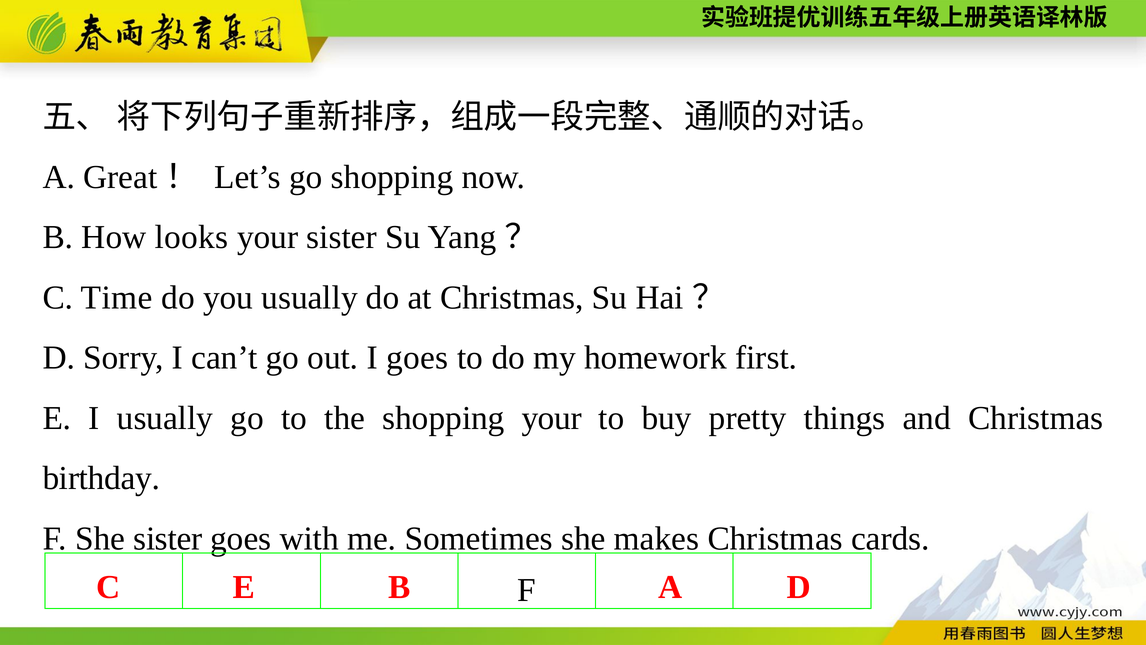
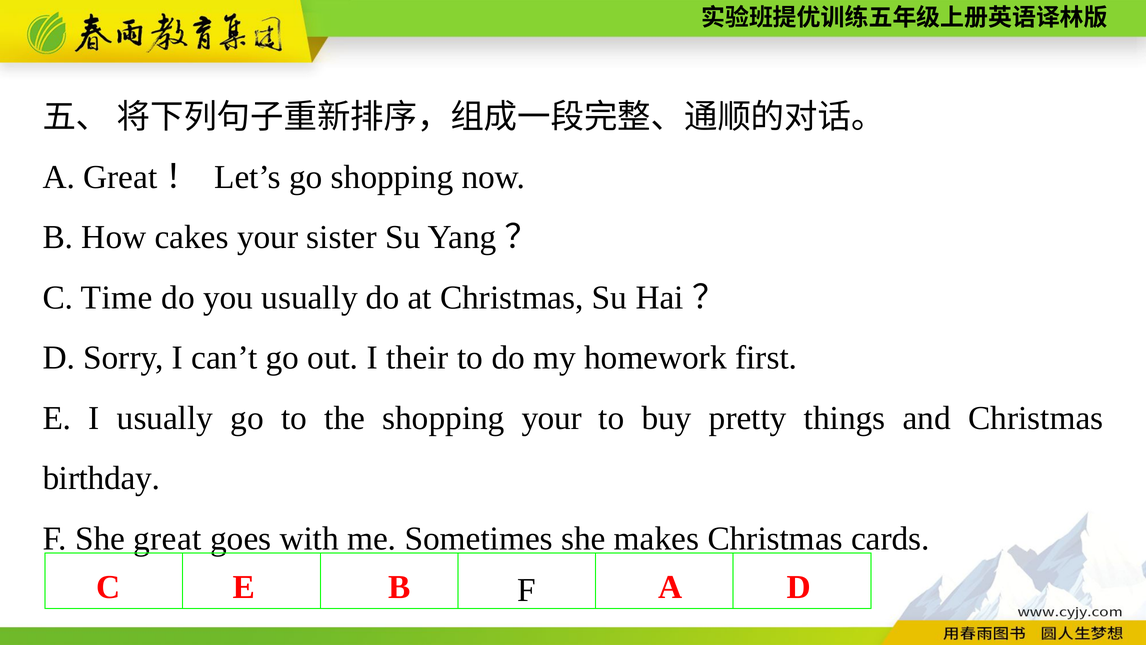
looks: looks -> cakes
I goes: goes -> their
She sister: sister -> great
